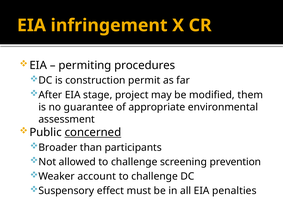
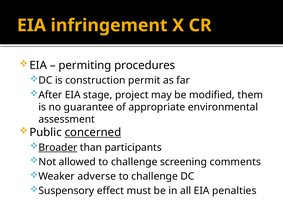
Broader underline: none -> present
prevention: prevention -> comments
account: account -> adverse
